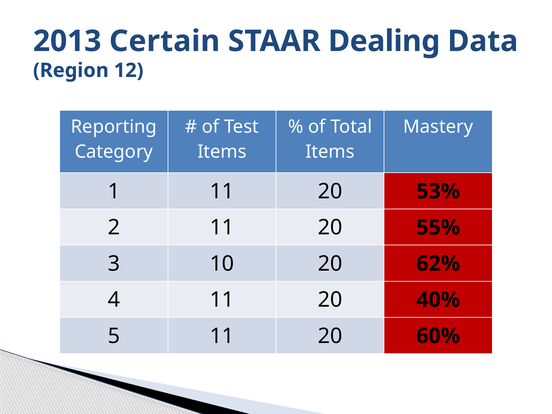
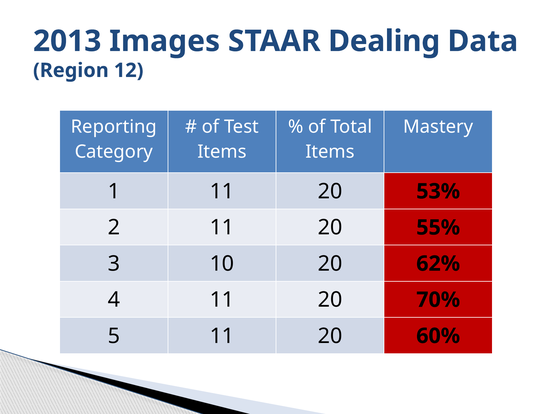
Certain: Certain -> Images
40%: 40% -> 70%
